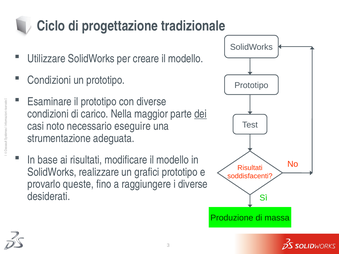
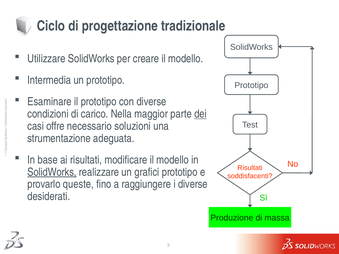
Condizioni at (49, 80): Condizioni -> Intermedia
noto: noto -> offre
eseguire: eseguire -> soluzioni
SolidWorks at (52, 172) underline: none -> present
